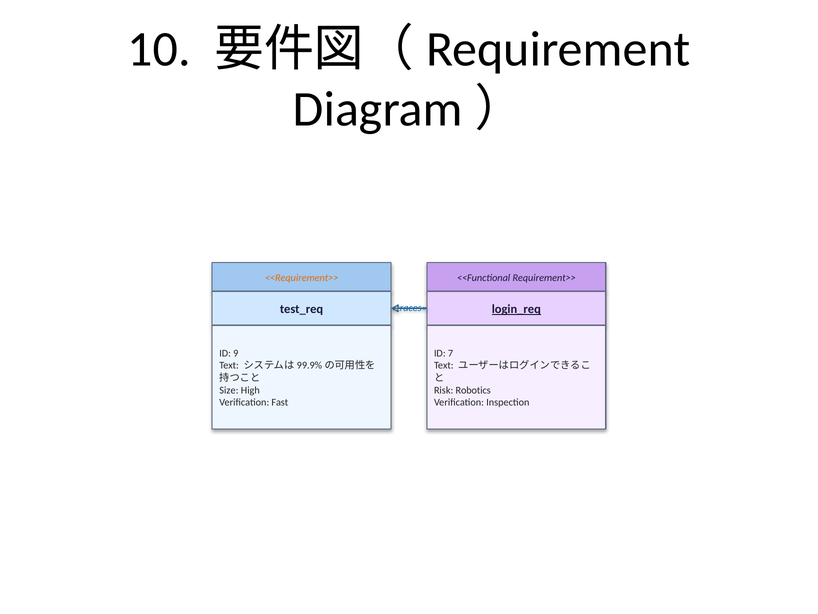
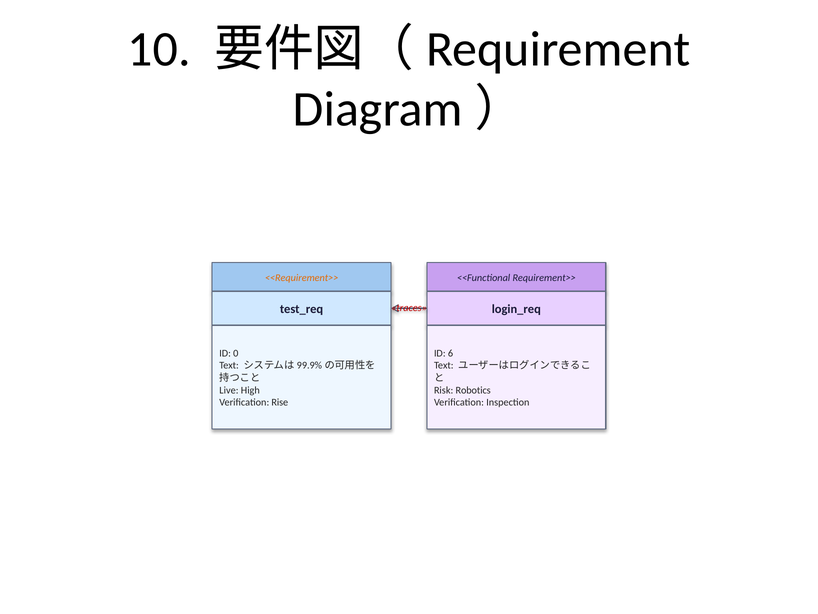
traces colour: blue -> red
login_req underline: present -> none
9: 9 -> 0
7: 7 -> 6
Size: Size -> Live
Fast: Fast -> Rise
